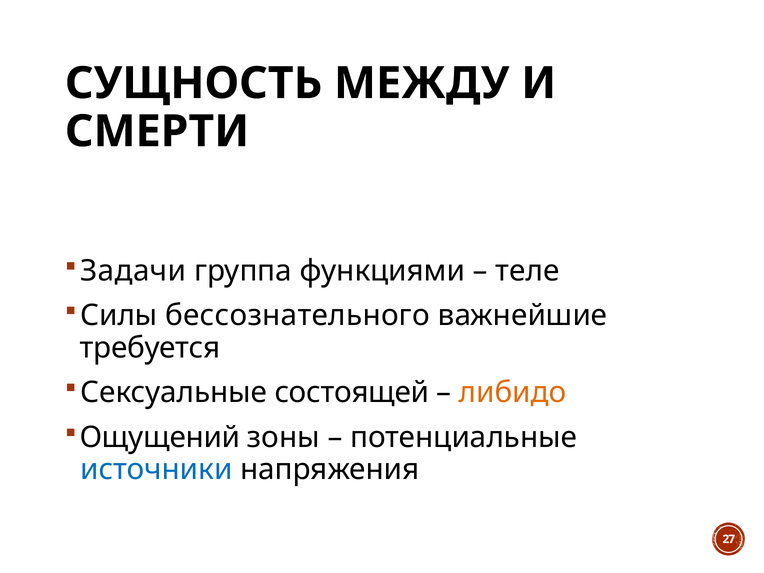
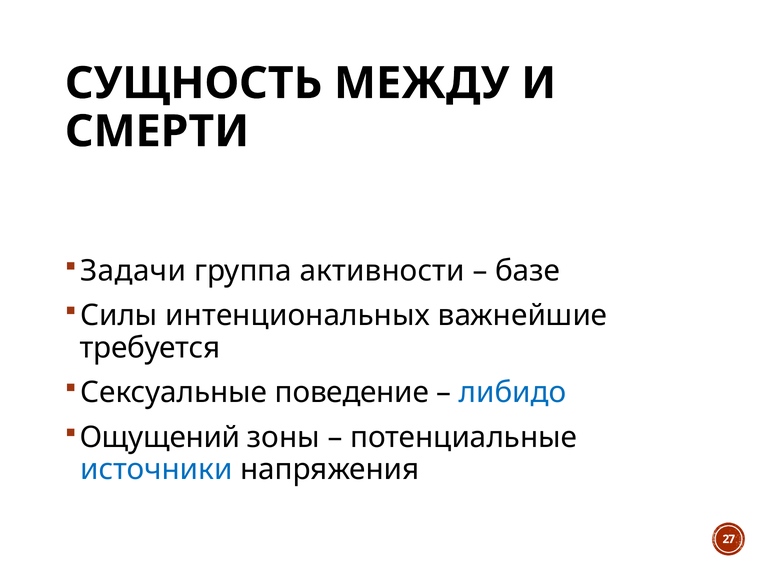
функциями: функциями -> активности
теле: теле -> базе
бессознательного: бессознательного -> интенциональных
состоящей: состоящей -> поведение
либидо colour: orange -> blue
